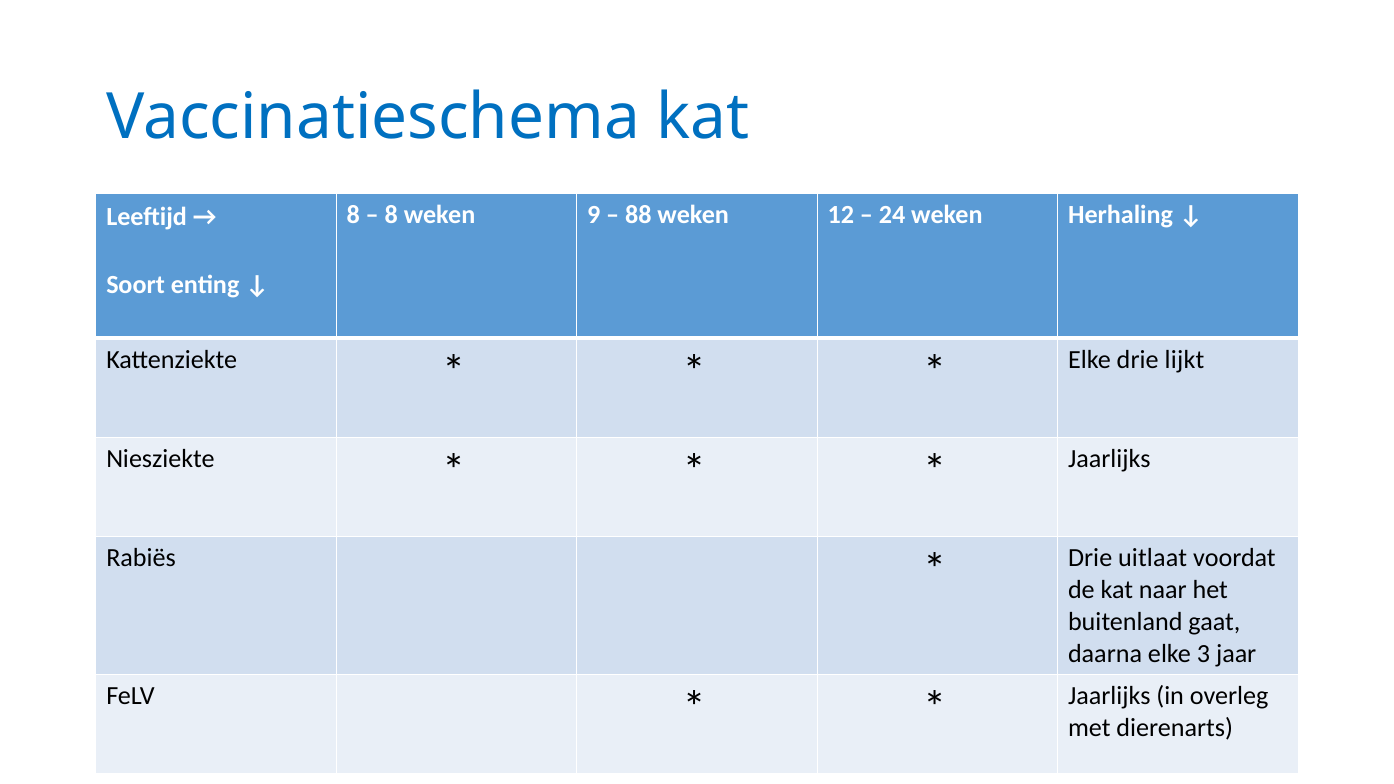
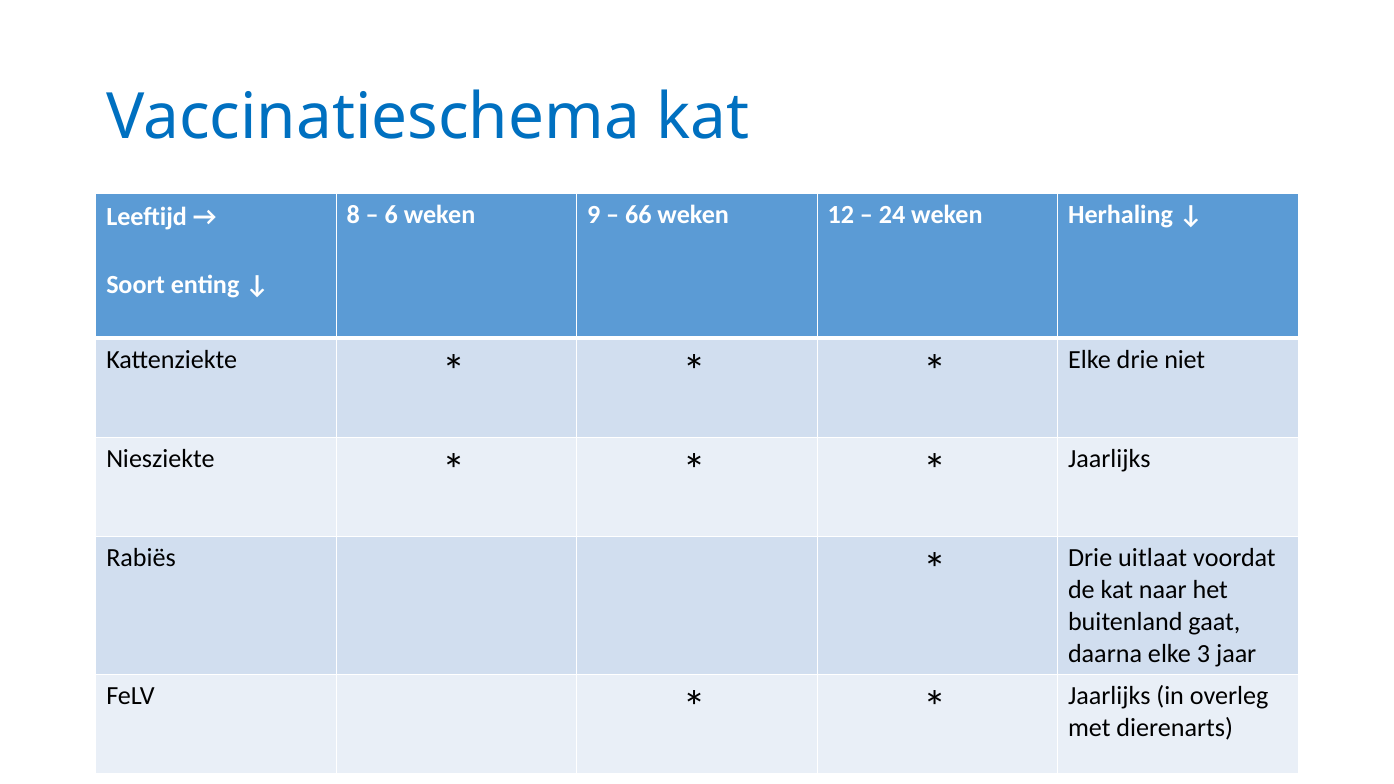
8 at (391, 215): 8 -> 6
88: 88 -> 66
lijkt: lijkt -> niet
